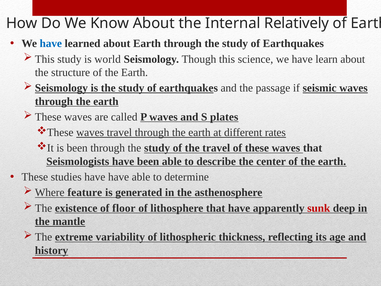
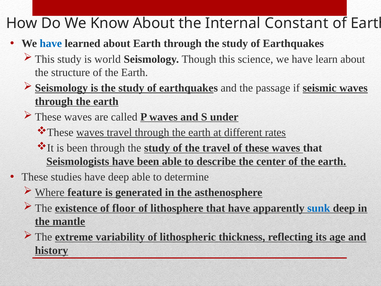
Relatively: Relatively -> Constant
plates: plates -> under
have have: have -> deep
sunk colour: red -> blue
